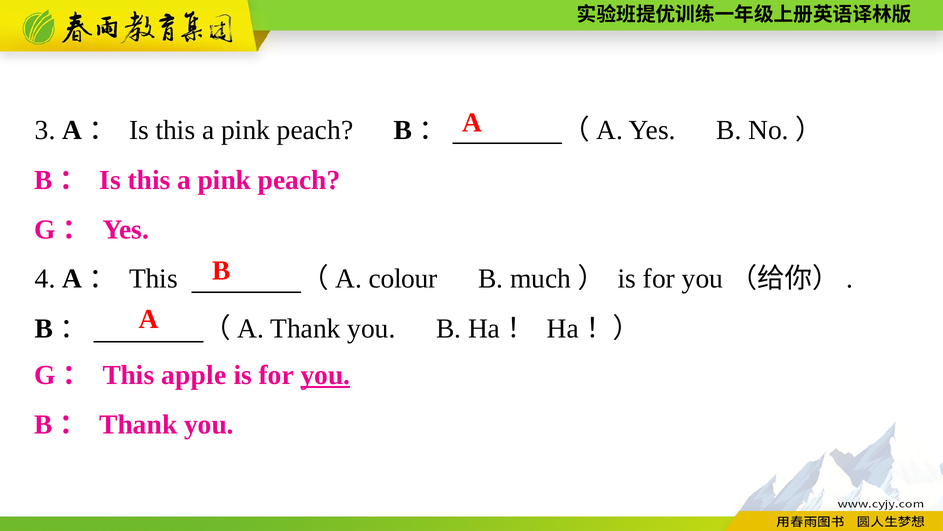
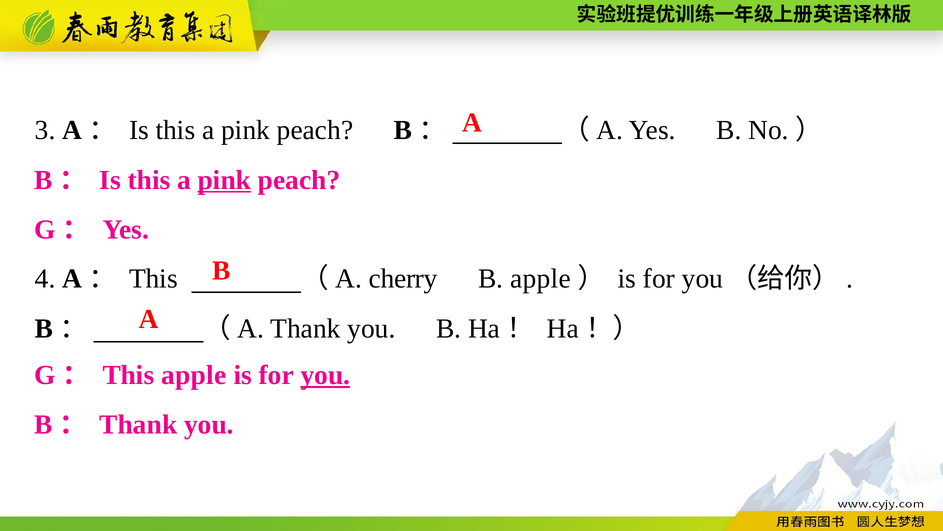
pink at (224, 180) underline: none -> present
colour: colour -> cherry
B much: much -> apple
